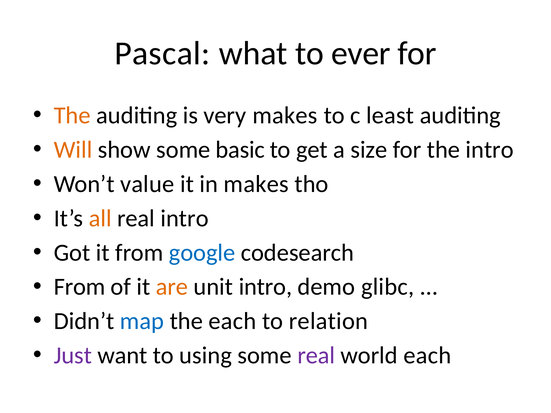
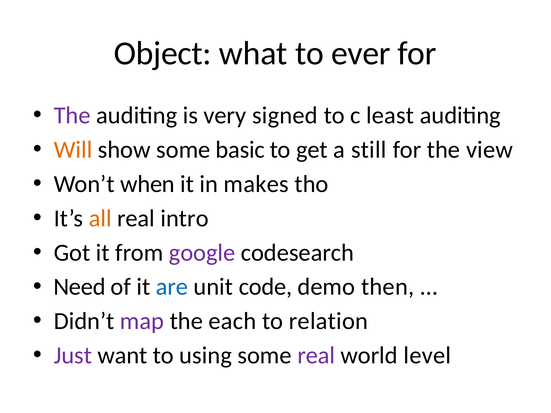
Pascal: Pascal -> Object
The at (72, 116) colour: orange -> purple
very makes: makes -> signed
size: size -> still
the intro: intro -> view
value: value -> when
google colour: blue -> purple
From at (80, 287): From -> Need
are colour: orange -> blue
unit intro: intro -> code
glibc: glibc -> then
map colour: blue -> purple
world each: each -> level
